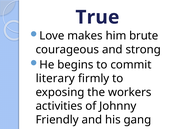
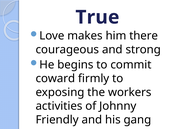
brute: brute -> there
literary: literary -> coward
